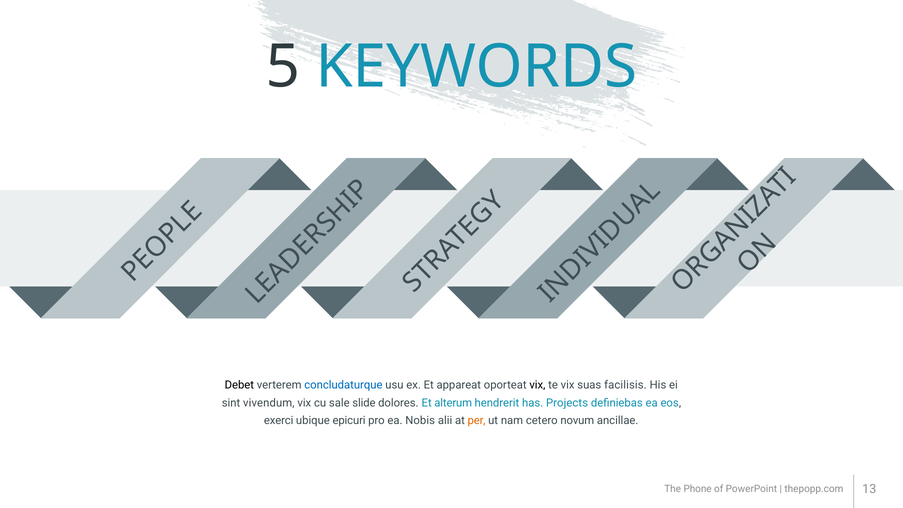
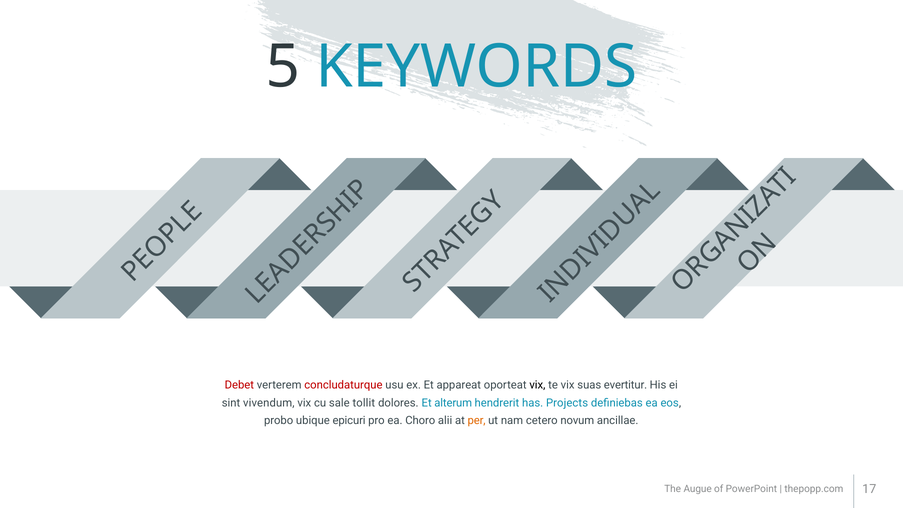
Debet colour: black -> red
concludaturque colour: blue -> red
facilisis: facilisis -> evertitur
slide: slide -> tollit
exerci: exerci -> probo
Nobis: Nobis -> Choro
Phone: Phone -> Augue
13: 13 -> 17
